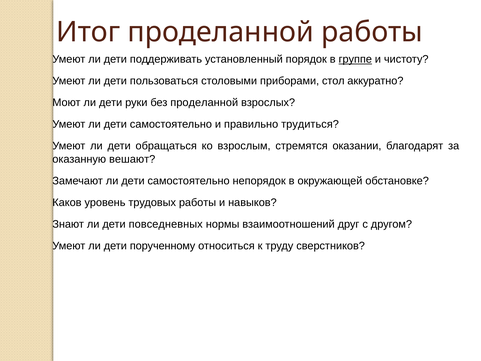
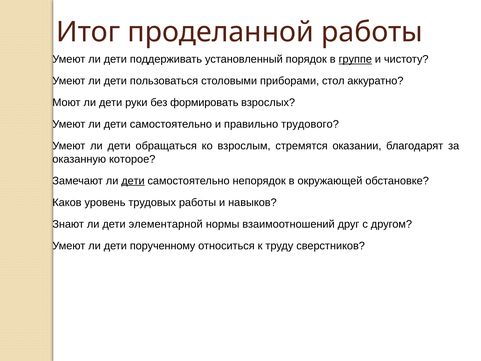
без проделанной: проделанной -> формировать
трудиться: трудиться -> трудового
вешают: вешают -> которое
дети at (133, 181) underline: none -> present
повседневных: повседневных -> элементарной
